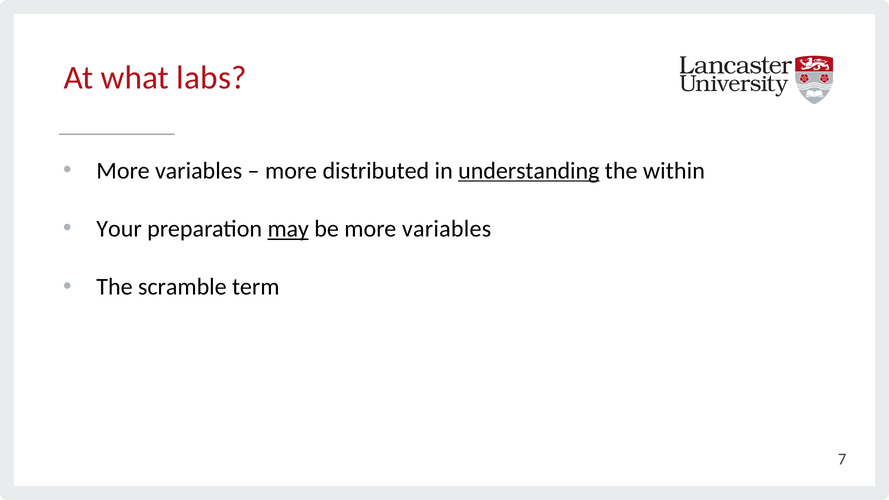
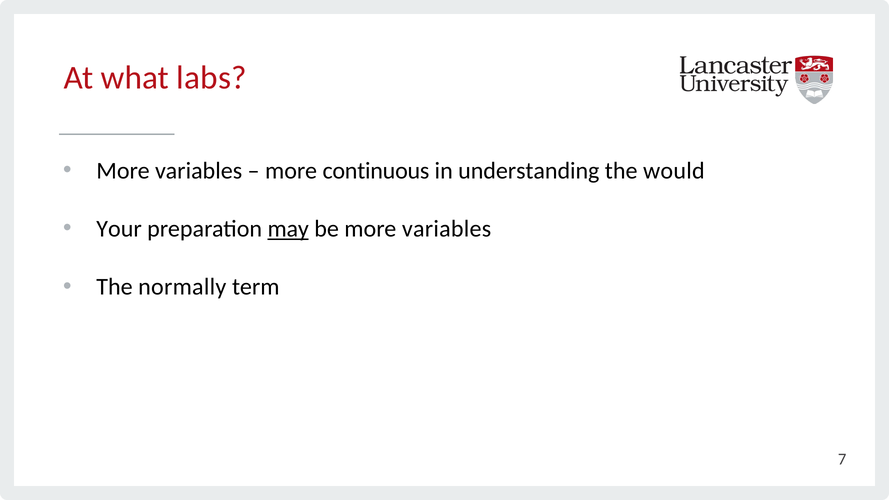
distributed: distributed -> continuous
understanding underline: present -> none
within: within -> would
scramble: scramble -> normally
